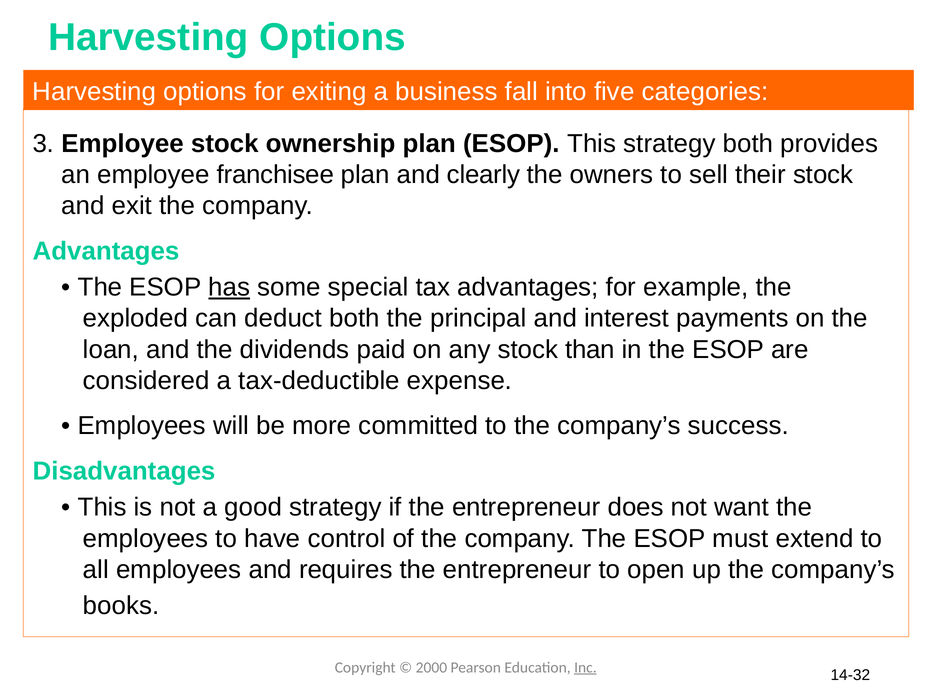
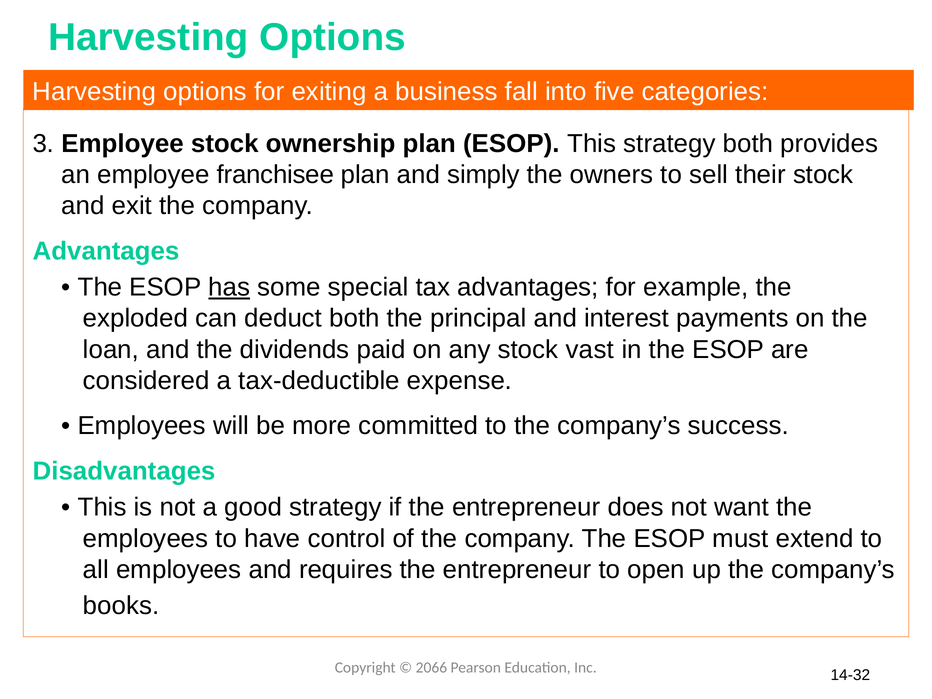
clearly: clearly -> simply
than: than -> vast
2000: 2000 -> 2066
Inc underline: present -> none
